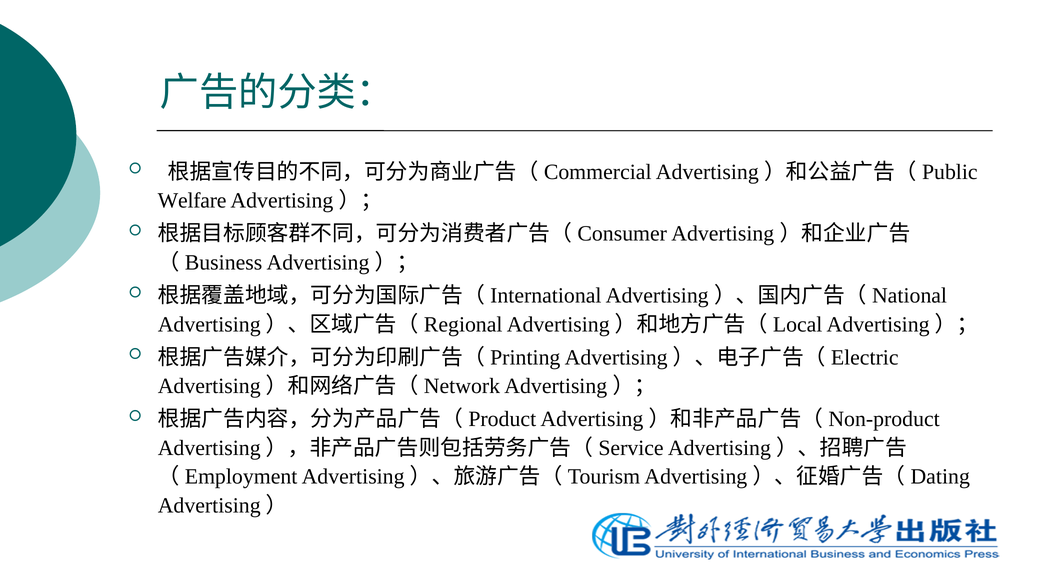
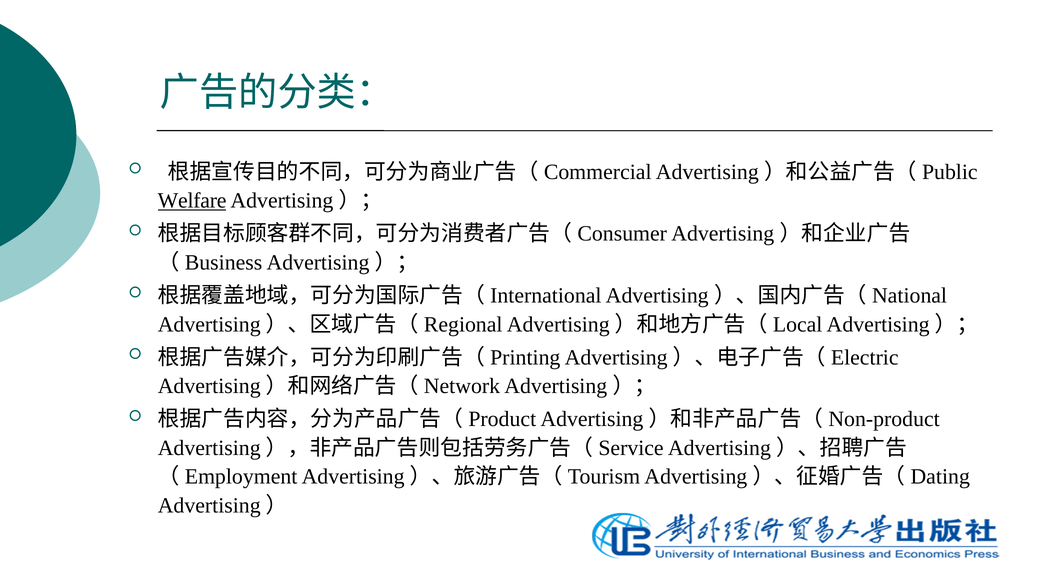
Welfare underline: none -> present
